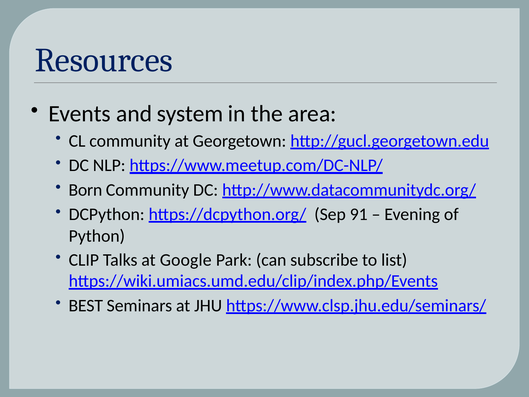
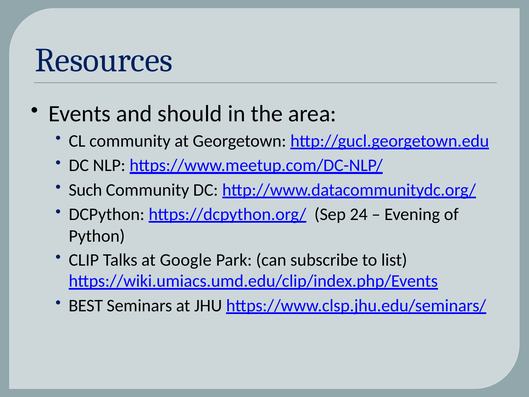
system: system -> should
Born: Born -> Such
91: 91 -> 24
